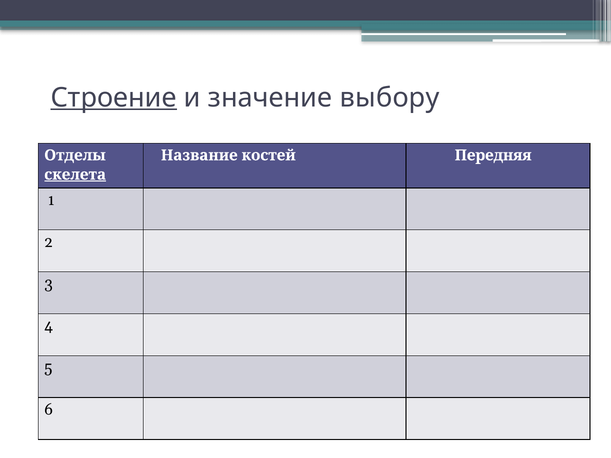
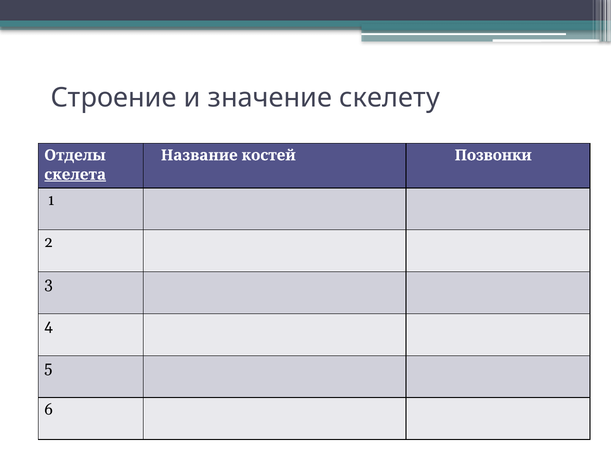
Строение underline: present -> none
выбору: выбору -> скелету
Передняя: Передняя -> Позвонки
